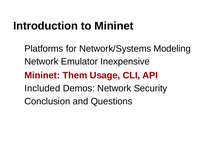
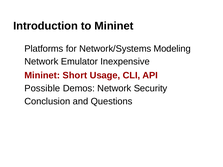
Them: Them -> Short
Included: Included -> Possible
